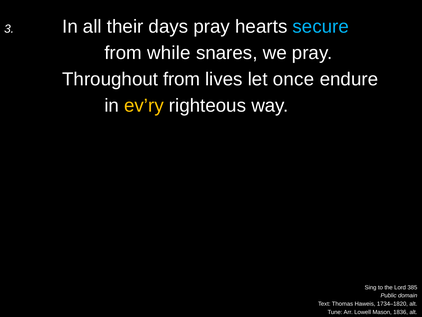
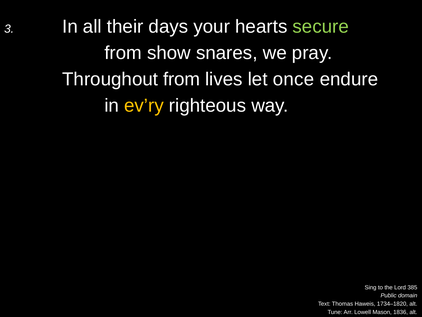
days pray: pray -> your
secure colour: light blue -> light green
while: while -> show
